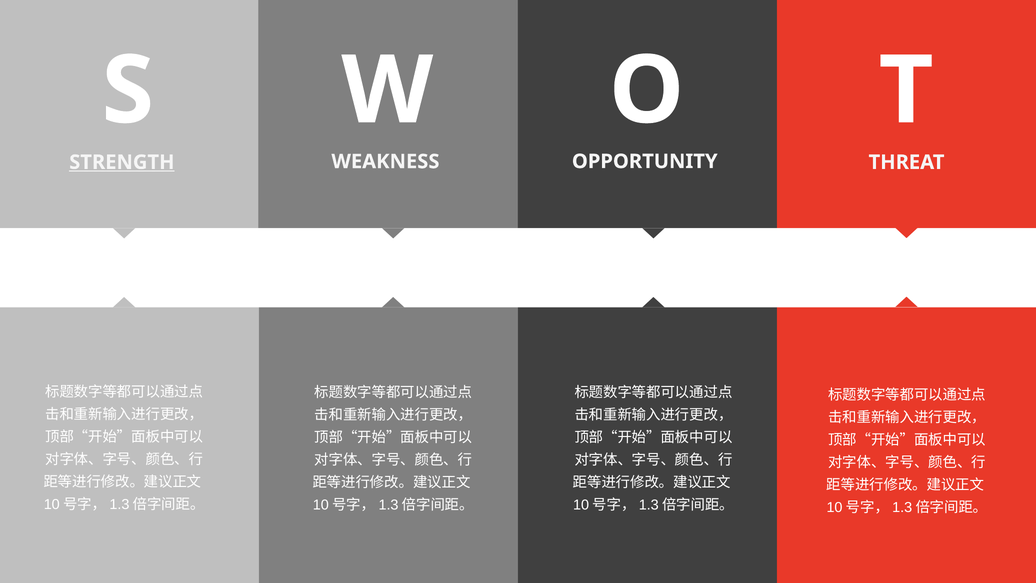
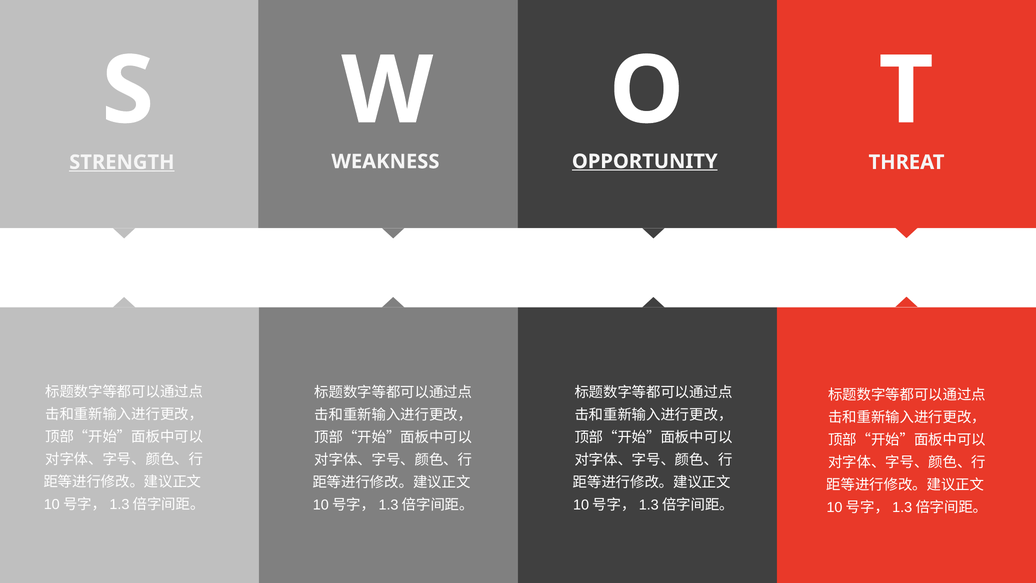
OPPORTUNITY underline: none -> present
